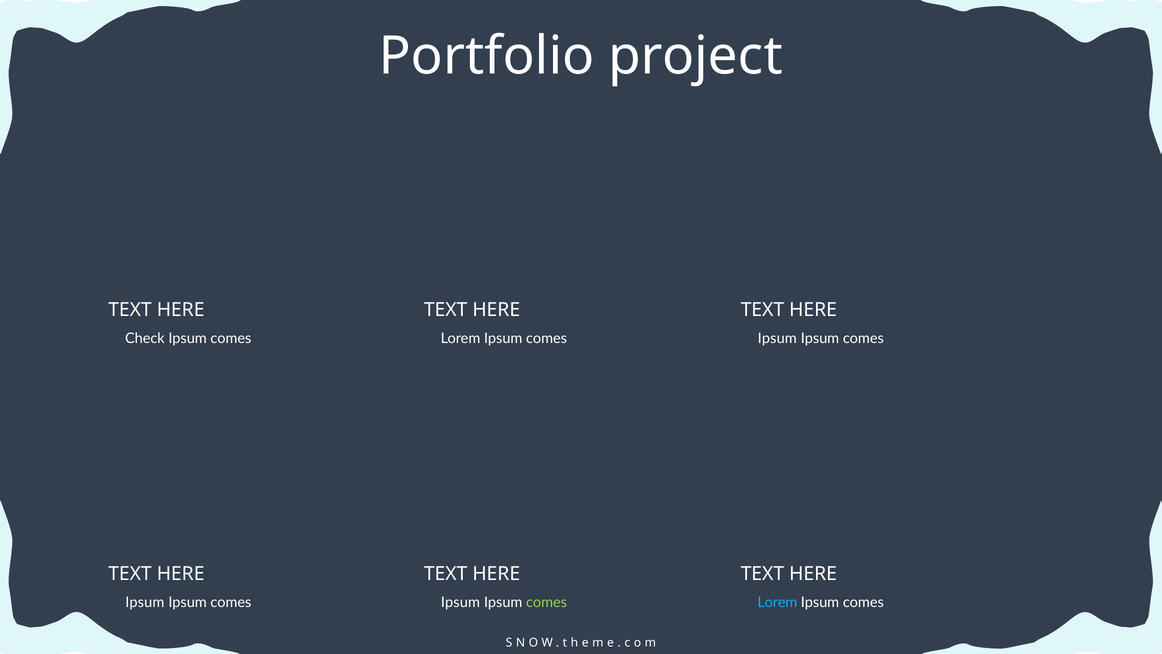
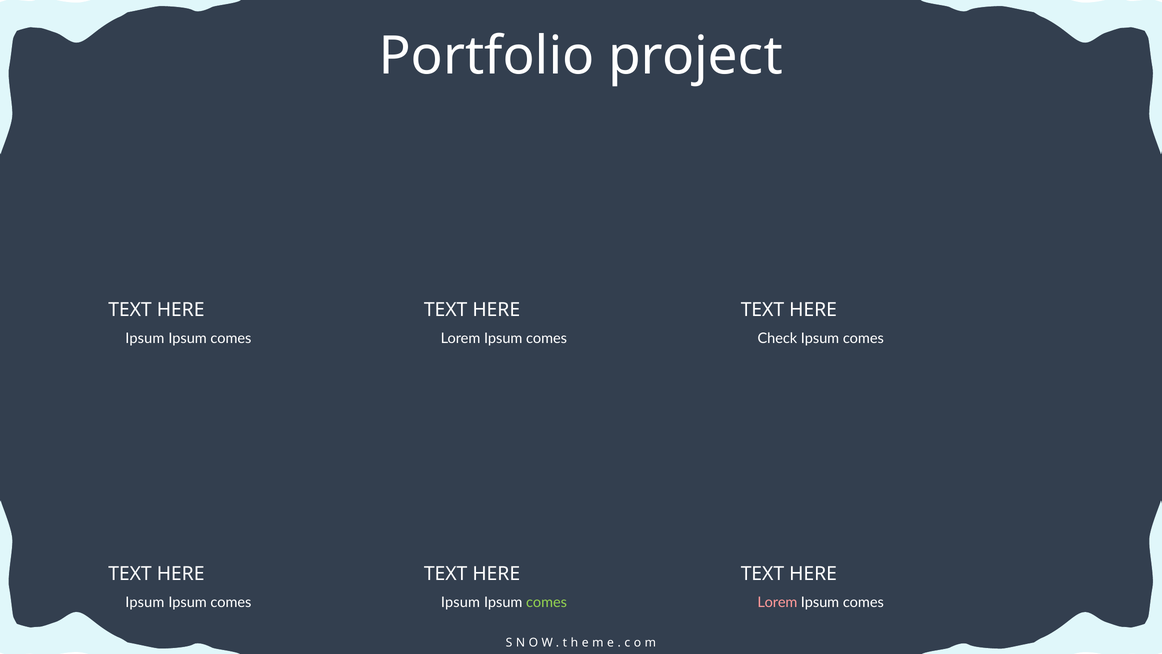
Check at (145, 338): Check -> Ipsum
Ipsum at (777, 338): Ipsum -> Check
Lorem at (777, 602) colour: light blue -> pink
